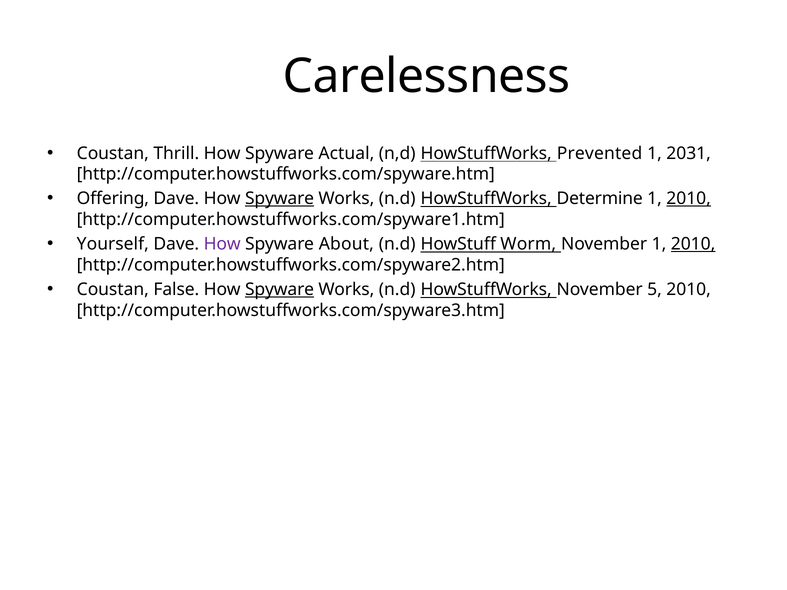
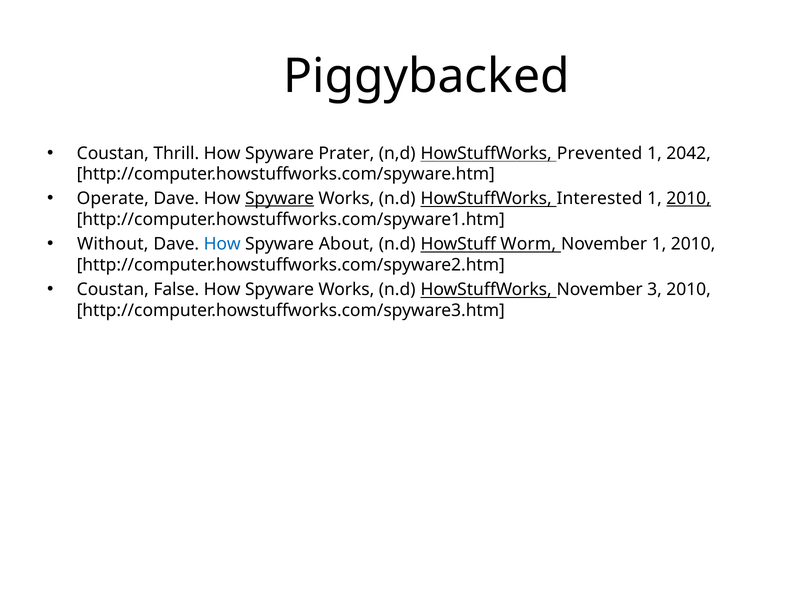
Carelessness: Carelessness -> Piggybacked
Actual: Actual -> Prater
2031: 2031 -> 2042
Offering: Offering -> Operate
Determine: Determine -> Interested
Yourself: Yourself -> Without
How at (222, 244) colour: purple -> blue
2010 at (693, 244) underline: present -> none
Spyware at (280, 290) underline: present -> none
5: 5 -> 3
